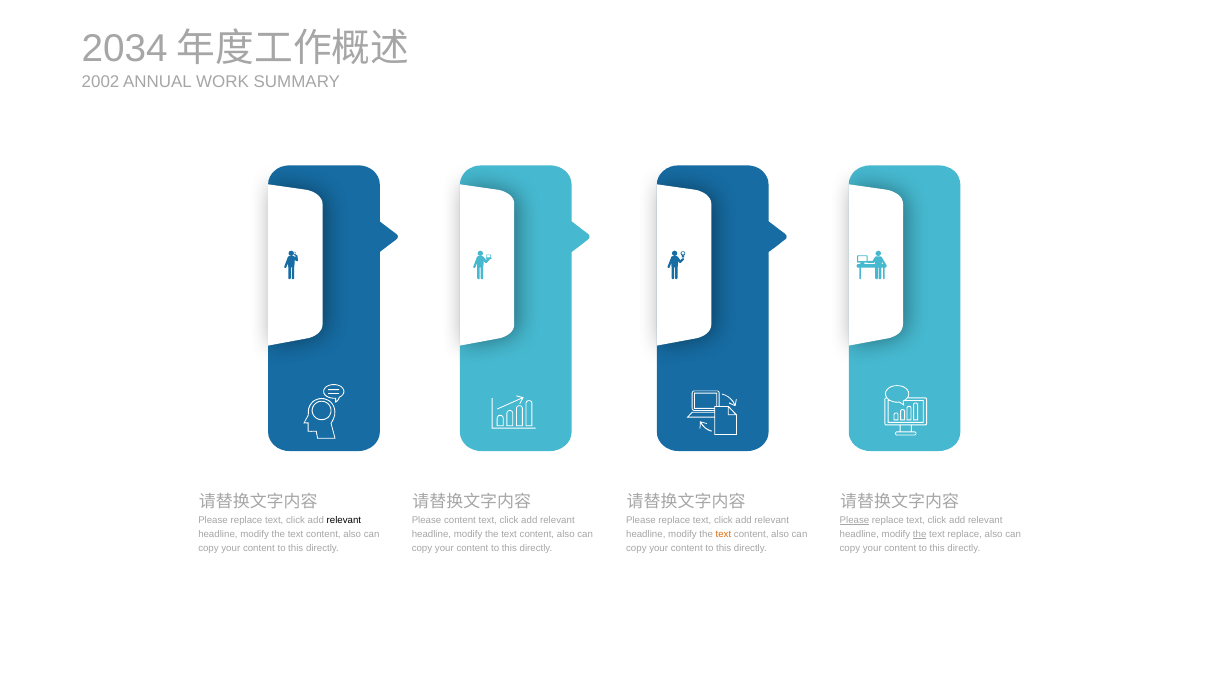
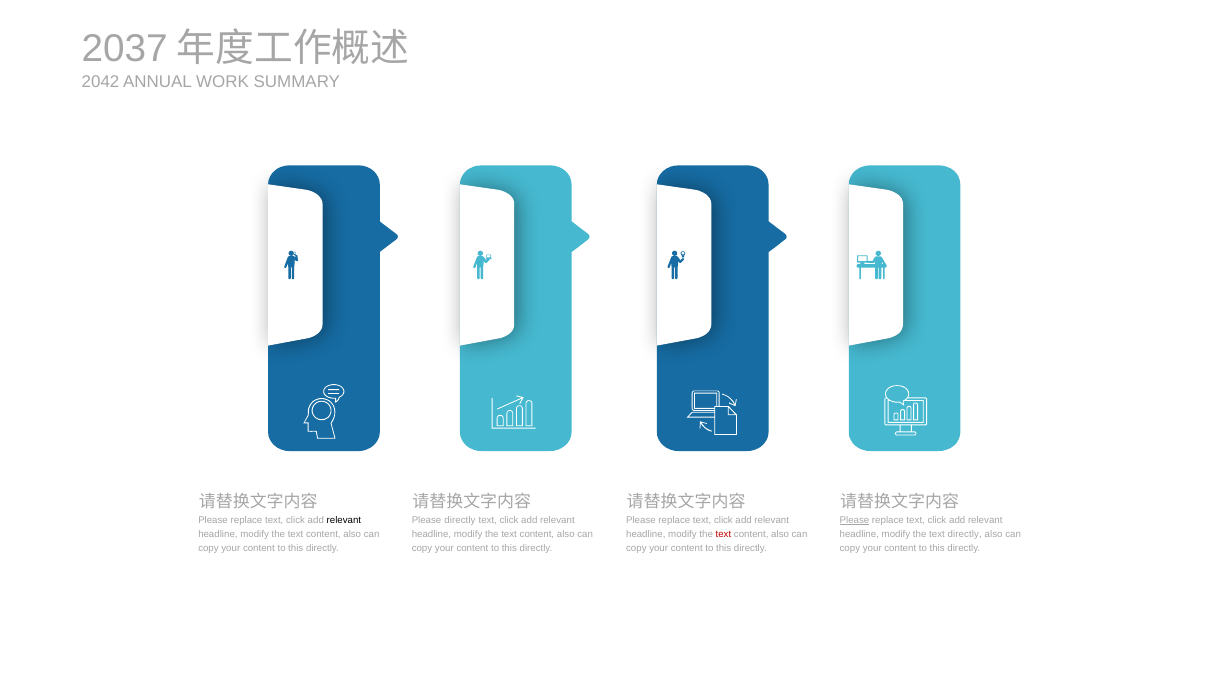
2034: 2034 -> 2037
2002: 2002 -> 2042
Please content: content -> directly
text at (723, 534) colour: orange -> red
the at (920, 534) underline: present -> none
text replace: replace -> directly
